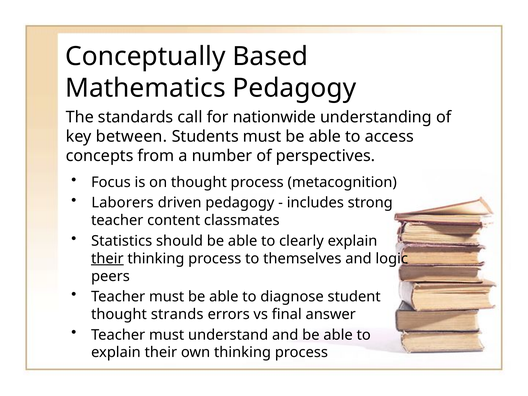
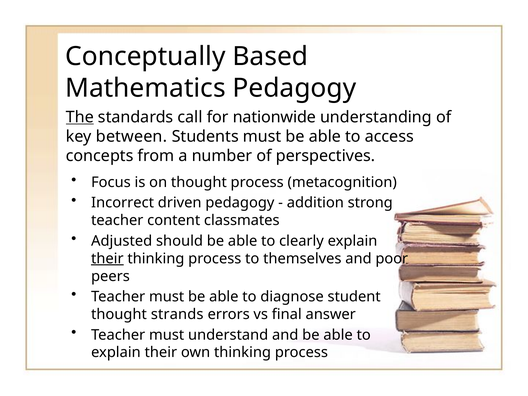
The underline: none -> present
Laborers: Laborers -> Incorrect
includes: includes -> addition
Statistics: Statistics -> Adjusted
logic: logic -> poor
